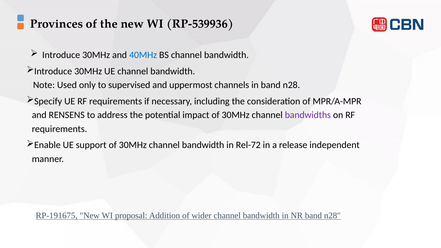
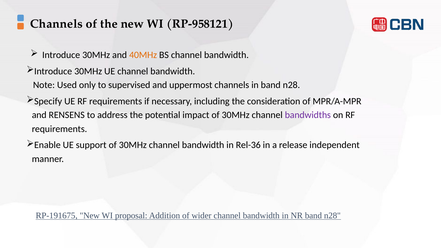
Provinces at (57, 24): Provinces -> Channels
RP-539936: RP-539936 -> RP-958121
40MHz colour: blue -> orange
Rel-72: Rel-72 -> Rel-36
